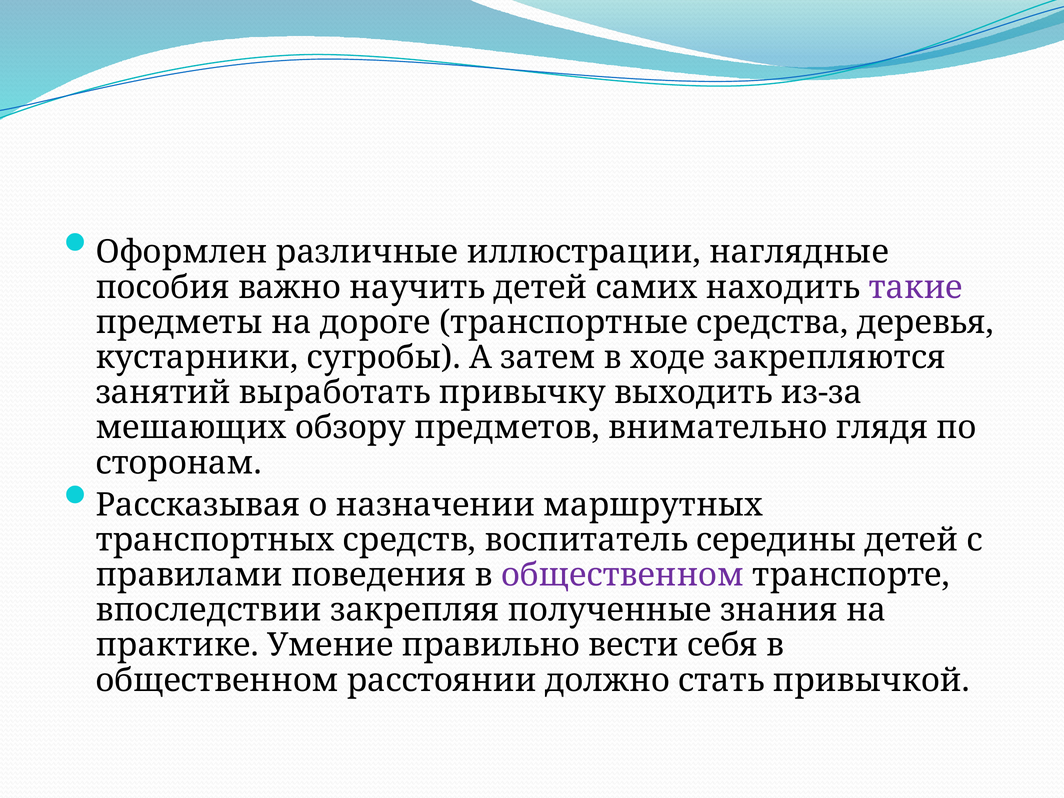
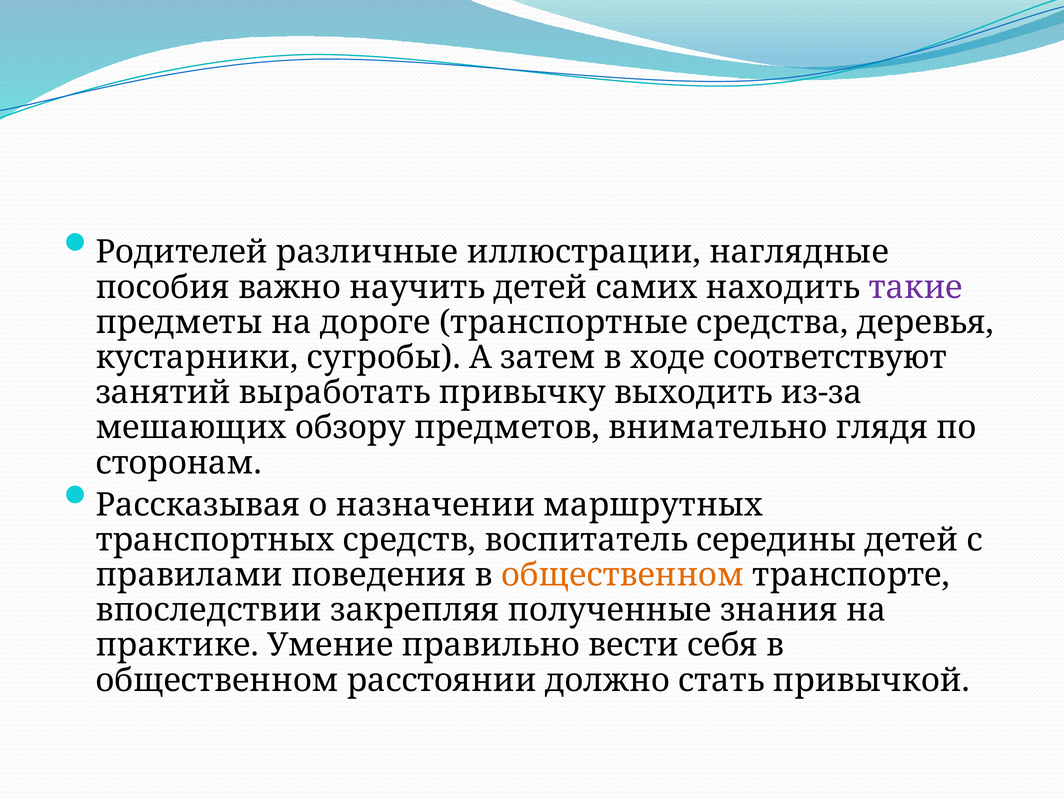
Оформлен: Оформлен -> Родителей
закрепляются: закрепляются -> соответствуют
общественном at (623, 575) colour: purple -> orange
